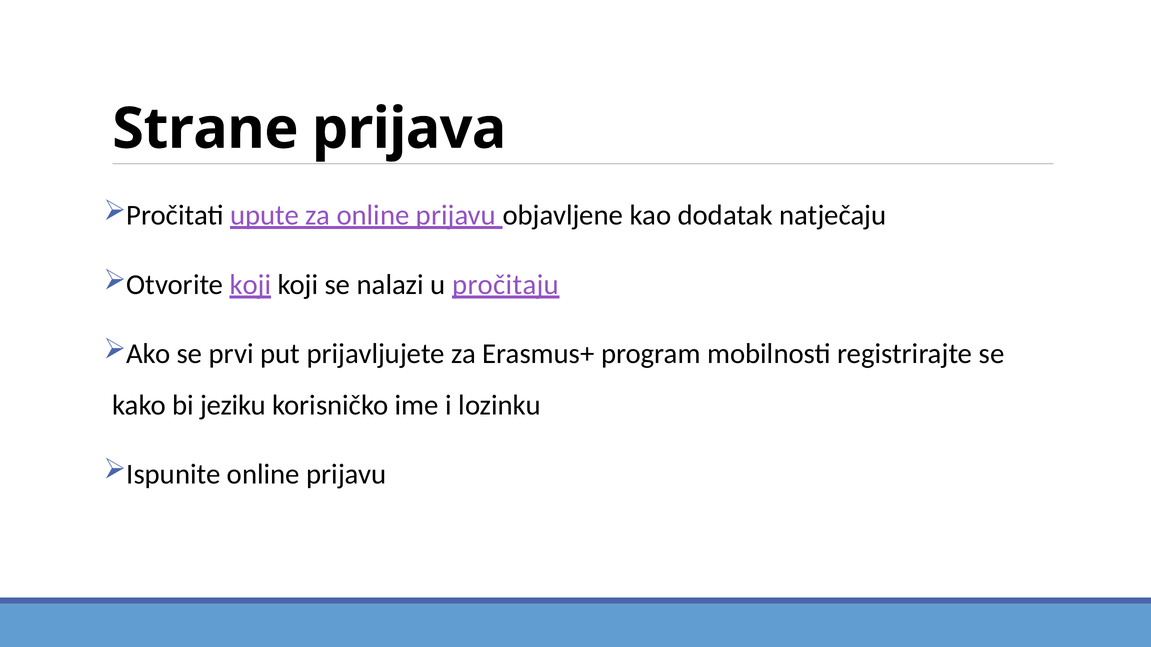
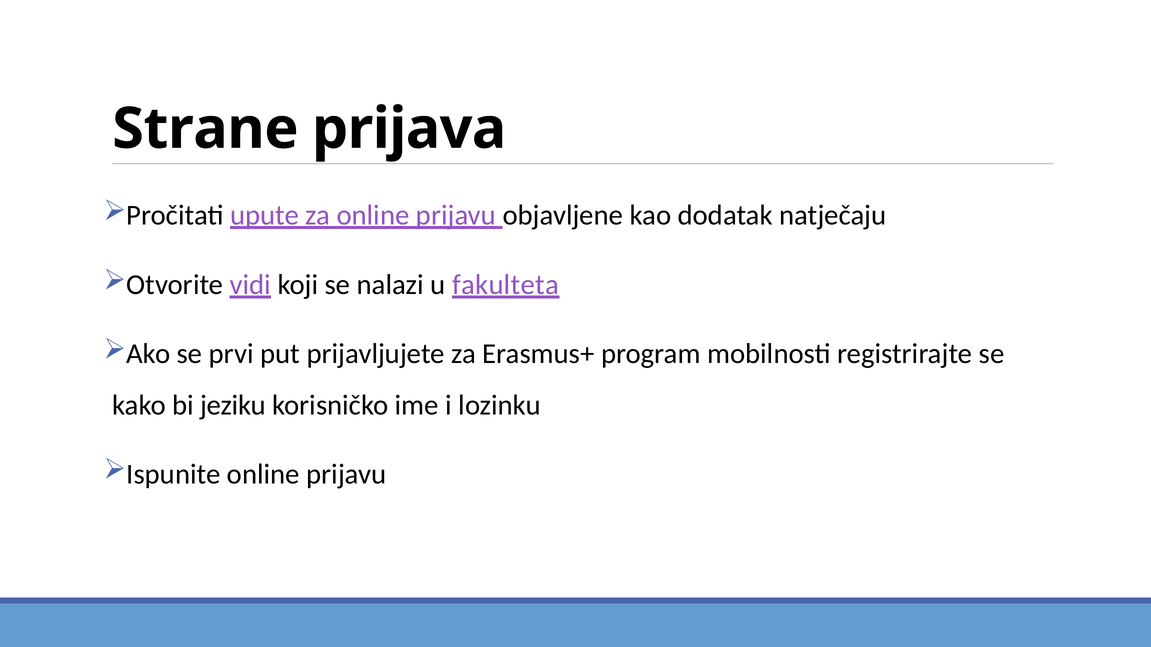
Otvorite koji: koji -> vidi
pročitaju: pročitaju -> fakulteta
